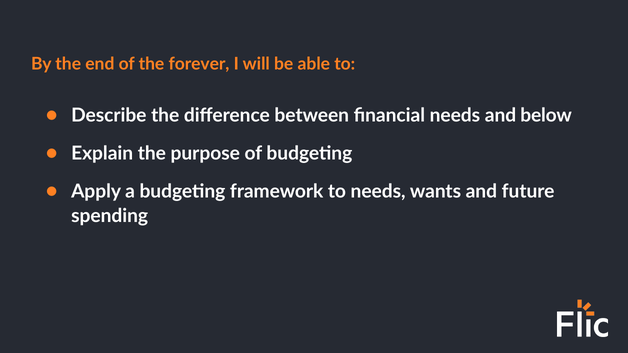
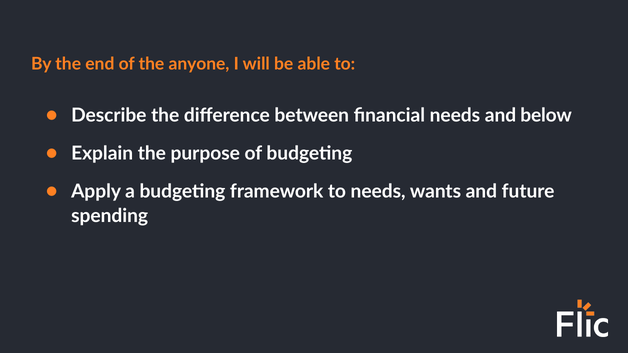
forever: forever -> anyone
